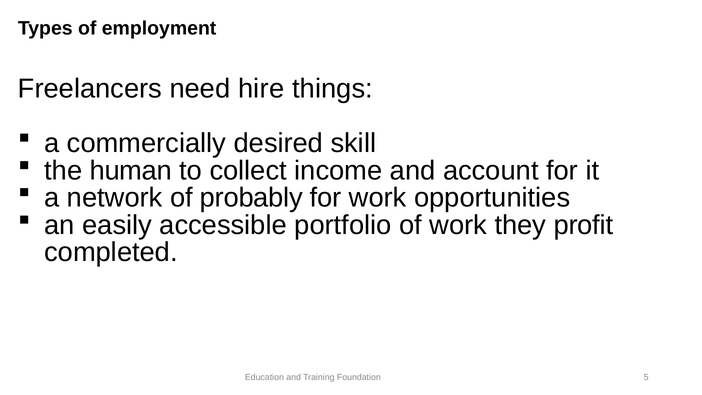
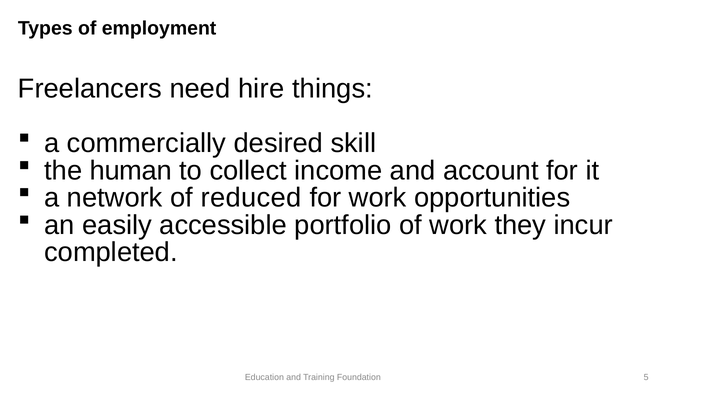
probably: probably -> reduced
profit: profit -> incur
